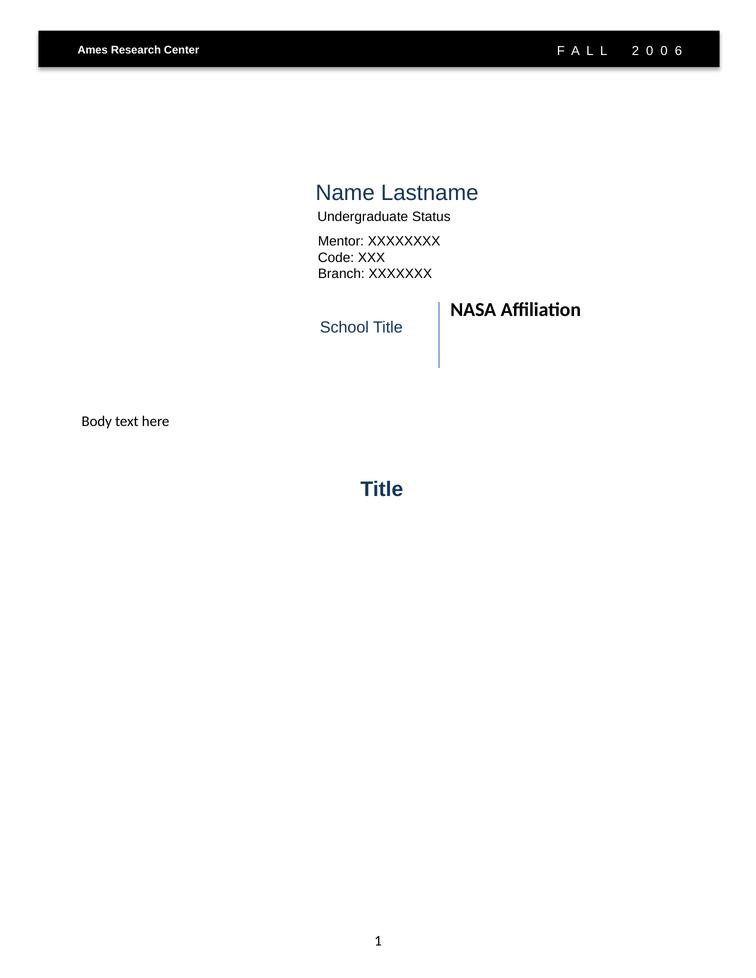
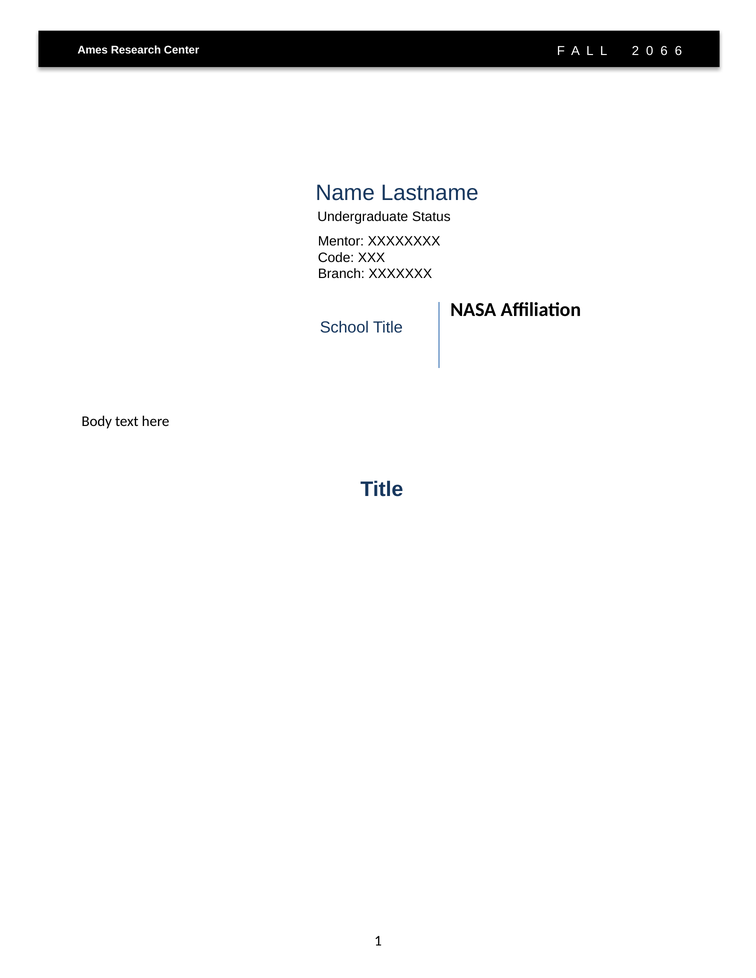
0 at (664, 51): 0 -> 6
